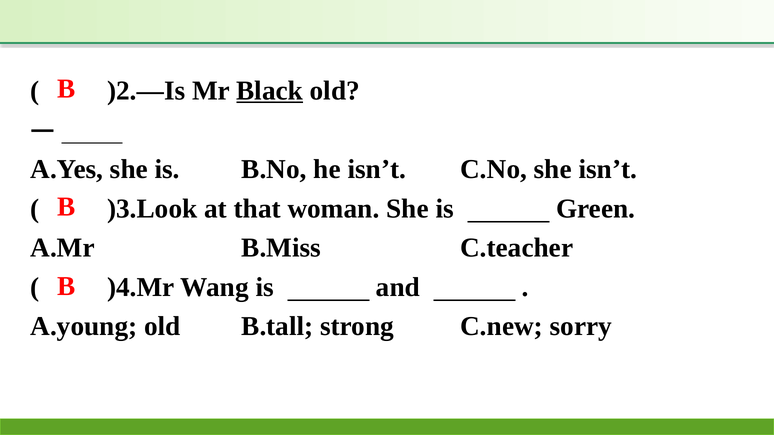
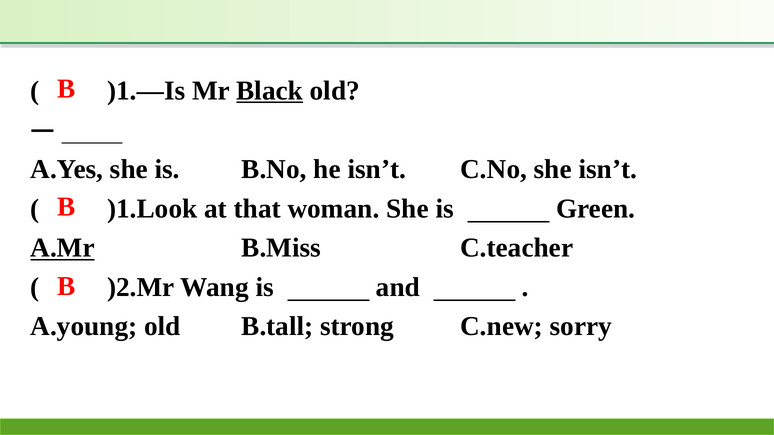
)2.—Is: )2.—Is -> )1.—Is
)3.Look: )3.Look -> )1.Look
A.Mr underline: none -> present
)4.Mr: )4.Mr -> )2.Mr
